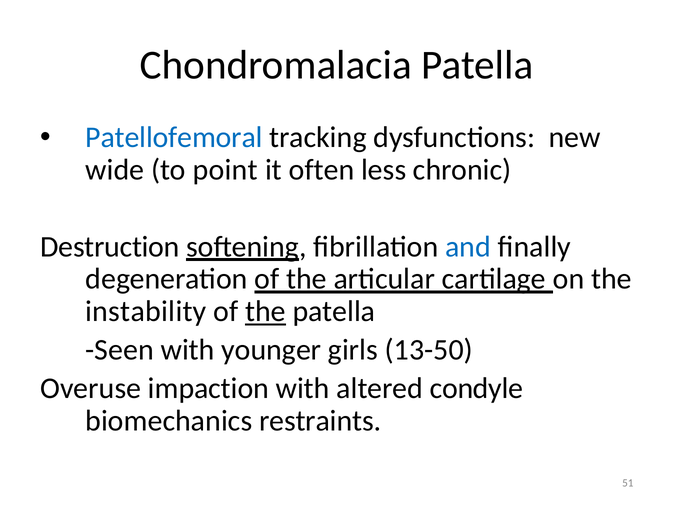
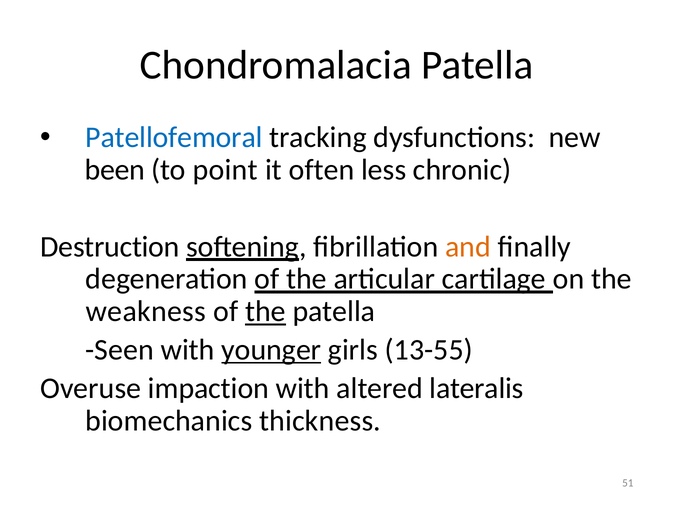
wide: wide -> been
and colour: blue -> orange
instability: instability -> weakness
younger underline: none -> present
13-50: 13-50 -> 13-55
condyle: condyle -> lateralis
restraints: restraints -> thickness
